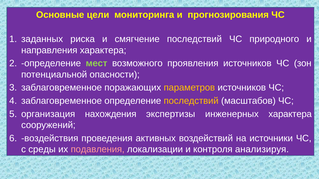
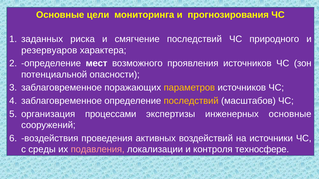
направления: направления -> резервуаров
мест colour: light green -> white
нахождения: нахождения -> процессами
инженерных характера: характера -> основные
анализируя: анализируя -> техносфере
